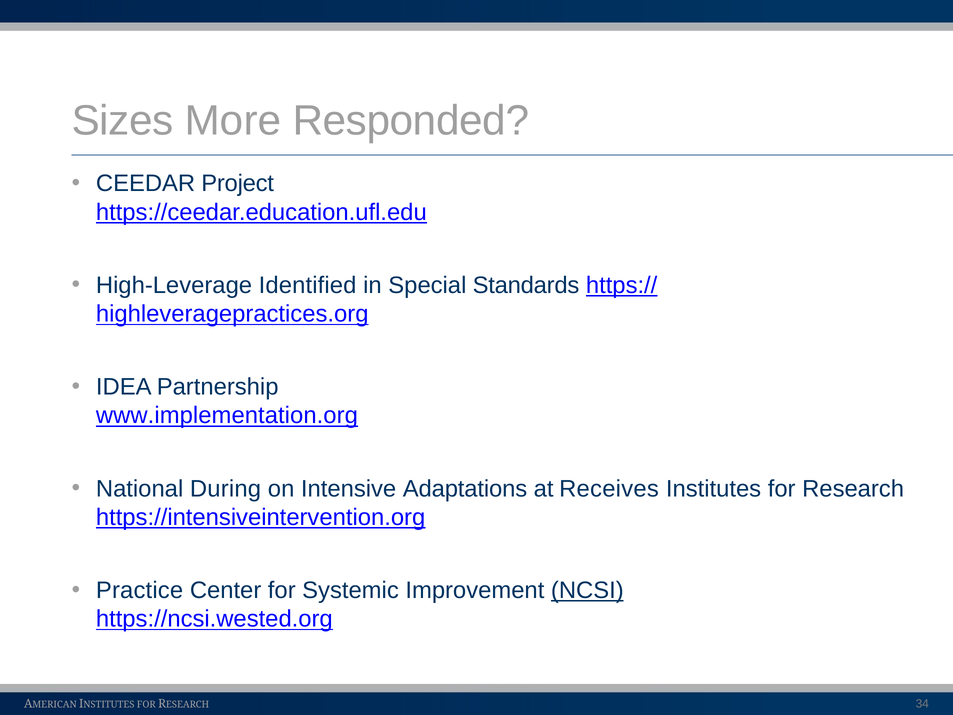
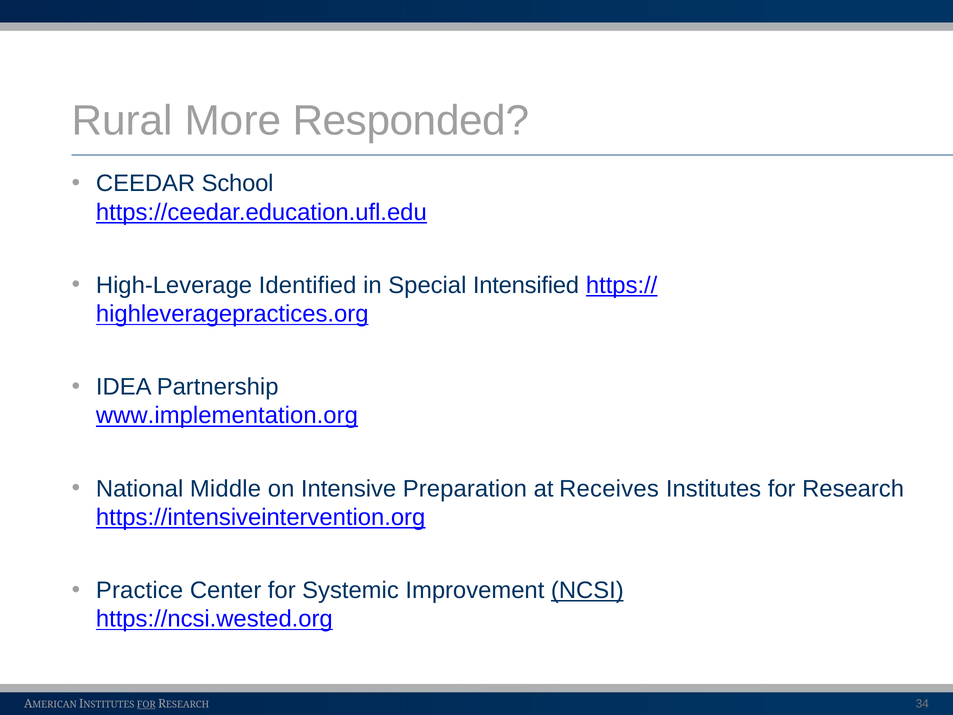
Sizes: Sizes -> Rural
Project: Project -> School
Standards: Standards -> Intensified
During: During -> Middle
Adaptations: Adaptations -> Preparation
FOR at (146, 704) underline: none -> present
